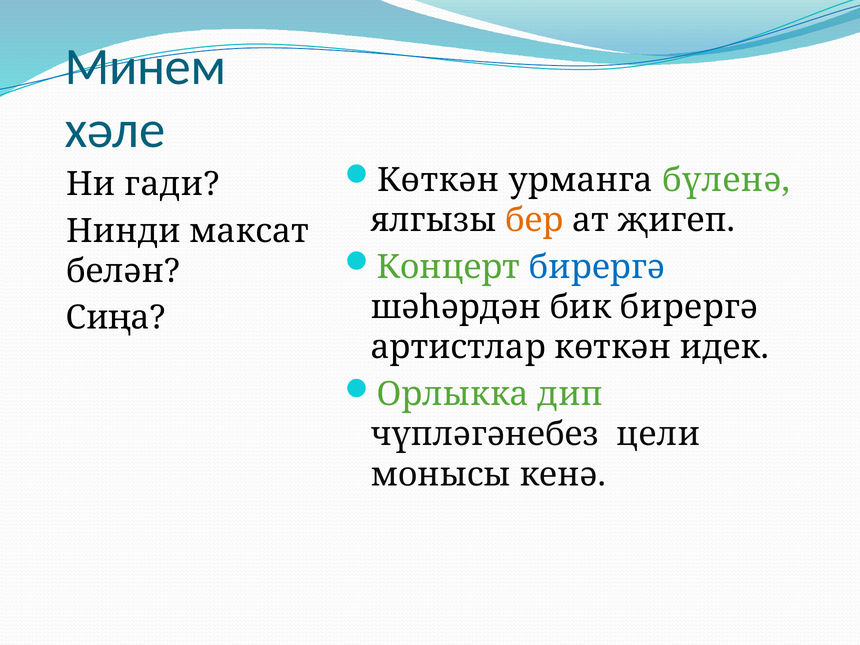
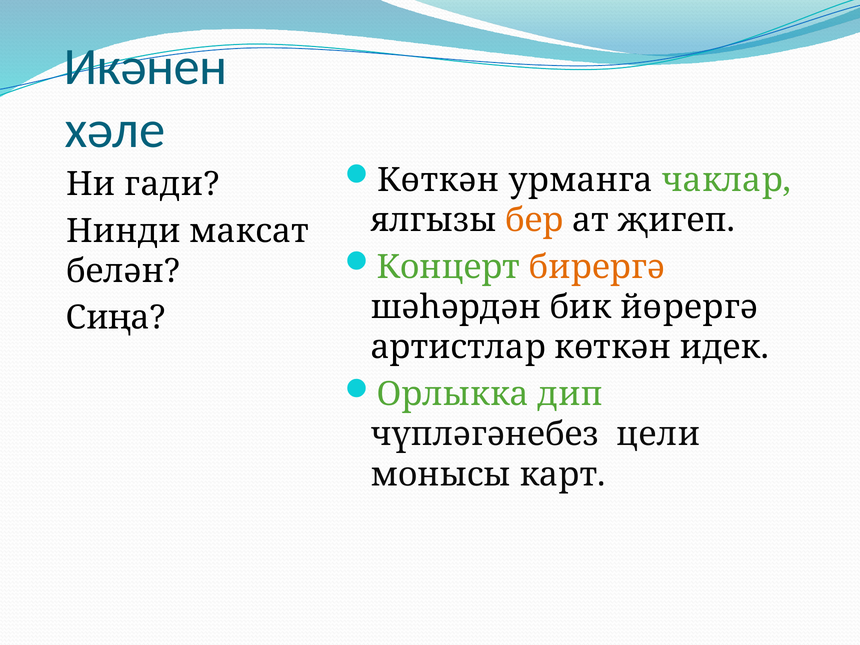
Минем: Минем -> Икәнен
бүленә: бүленә -> чаклар
бирергә at (597, 267) colour: blue -> orange
бик бирергә: бирергә -> йөрергә
кенә: кенә -> карт
